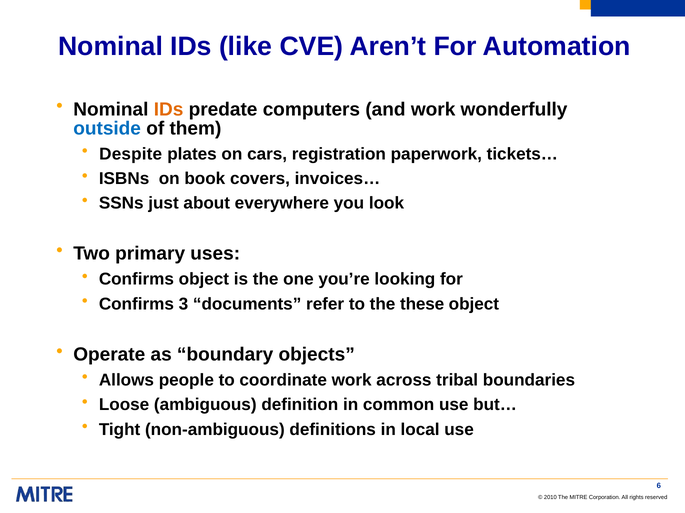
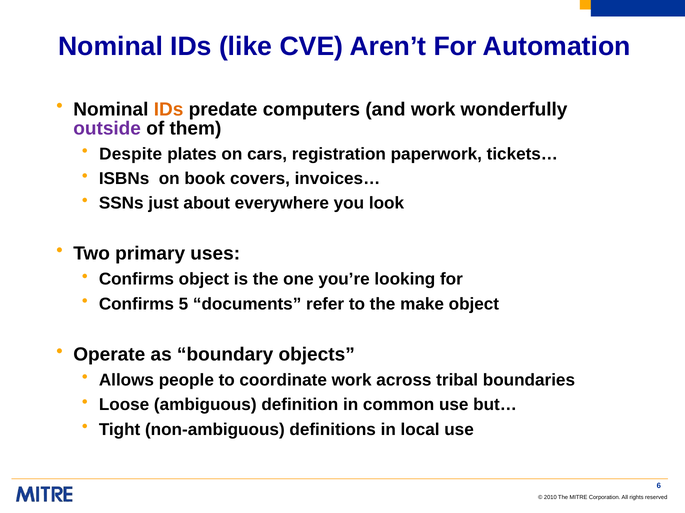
outside colour: blue -> purple
3: 3 -> 5
these: these -> make
